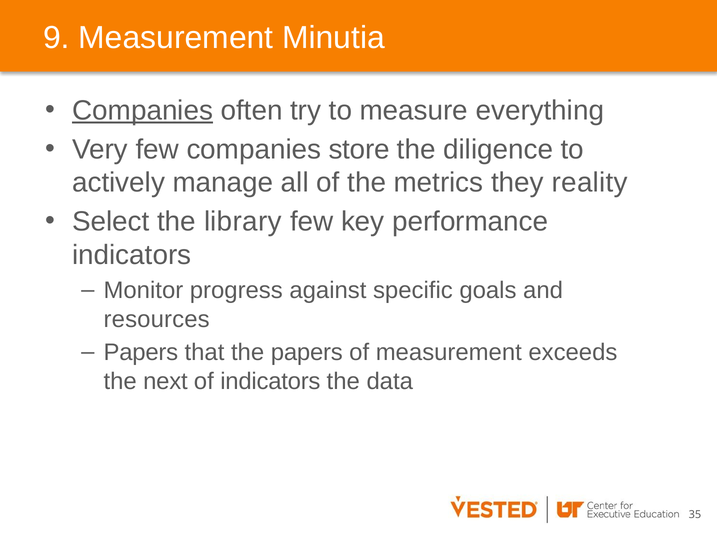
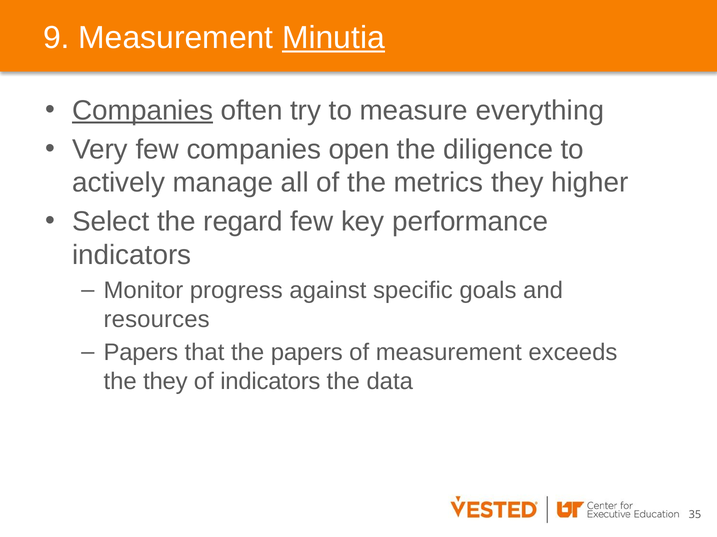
Minutia underline: none -> present
store: store -> open
reality: reality -> higher
library: library -> regard
the next: next -> they
